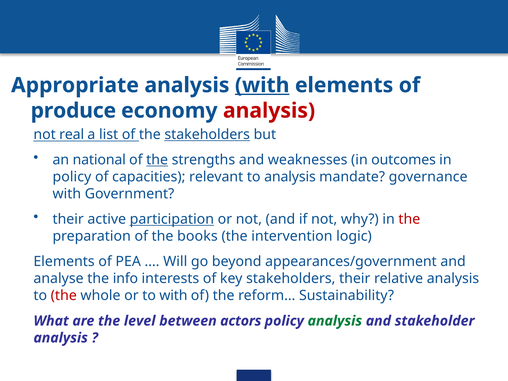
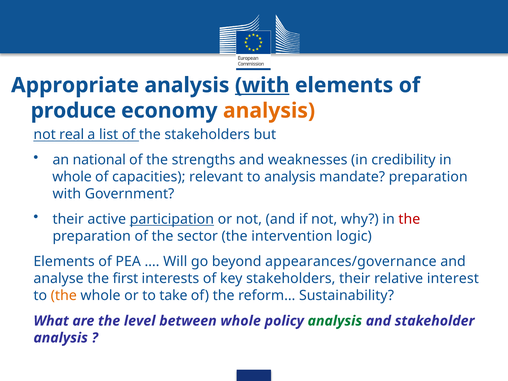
analysis at (269, 111) colour: red -> orange
stakeholders at (207, 135) underline: present -> none
the at (157, 160) underline: present -> none
outcomes: outcomes -> credibility
policy at (72, 177): policy -> whole
mandate governance: governance -> preparation
books: books -> sector
appearances/government: appearances/government -> appearances/governance
info: info -> first
relative analysis: analysis -> interest
the at (64, 295) colour: red -> orange
to with: with -> take
between actors: actors -> whole
